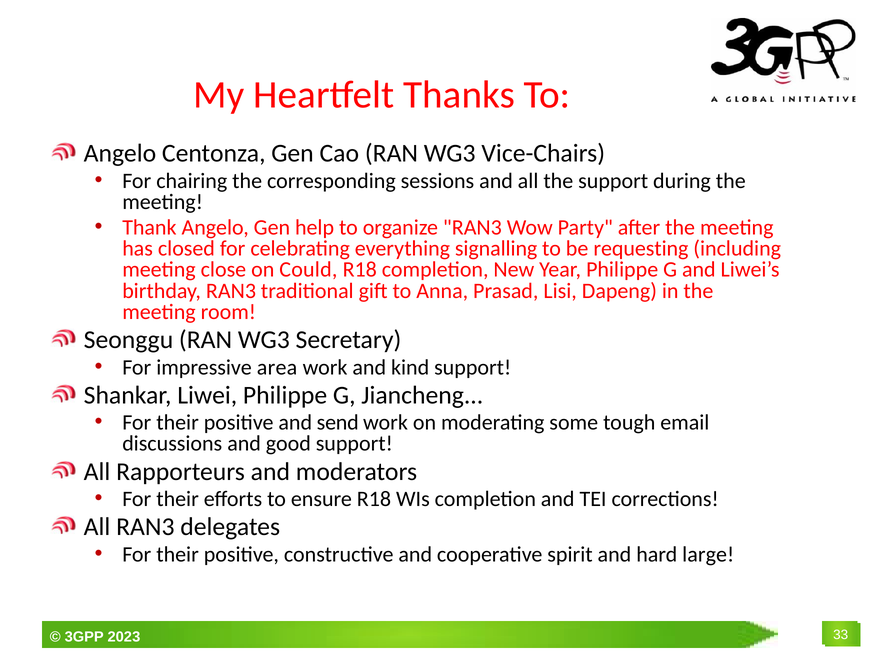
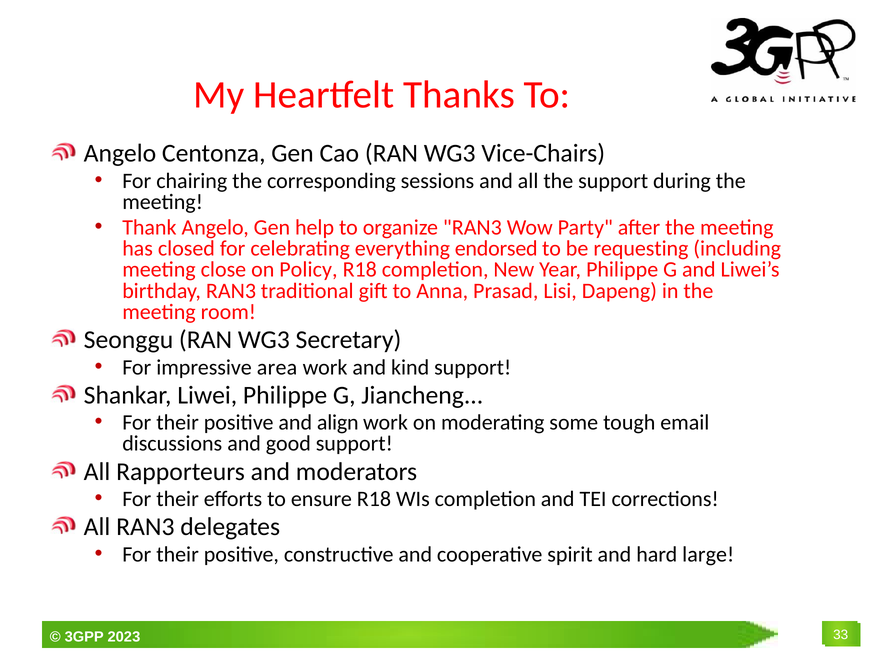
signalling: signalling -> endorsed
Could: Could -> Policy
send: send -> align
